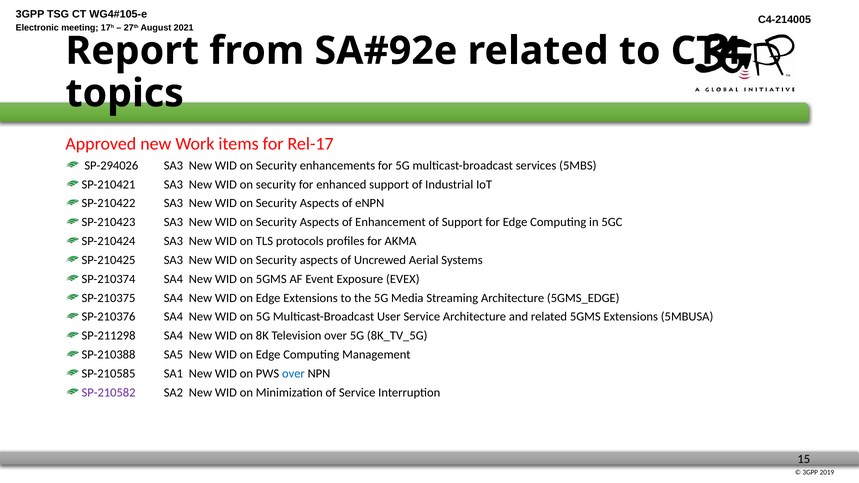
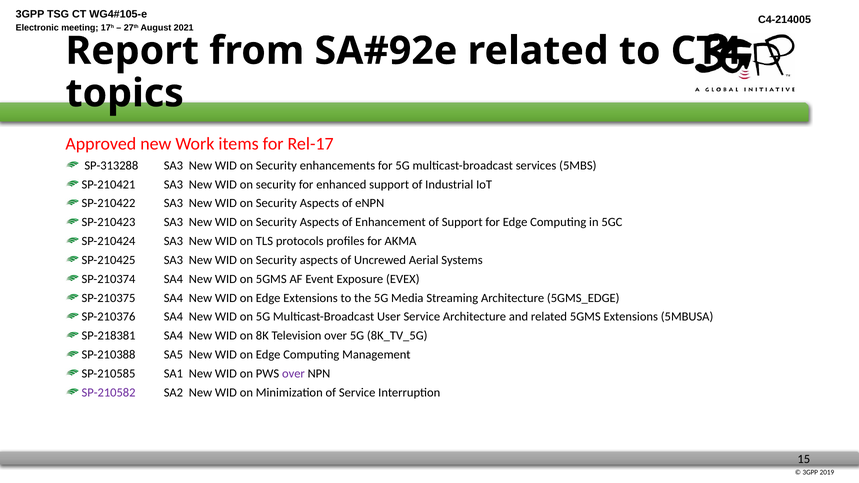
SP-294026: SP-294026 -> SP-313288
SP-211298: SP-211298 -> SP-218381
over at (293, 374) colour: blue -> purple
